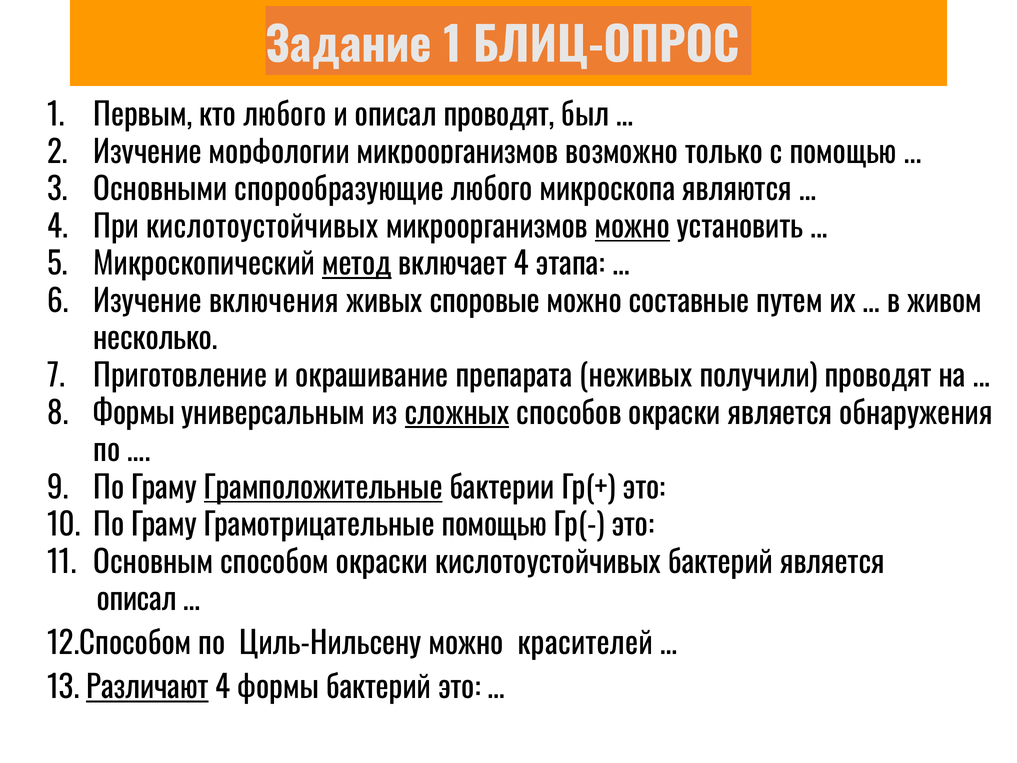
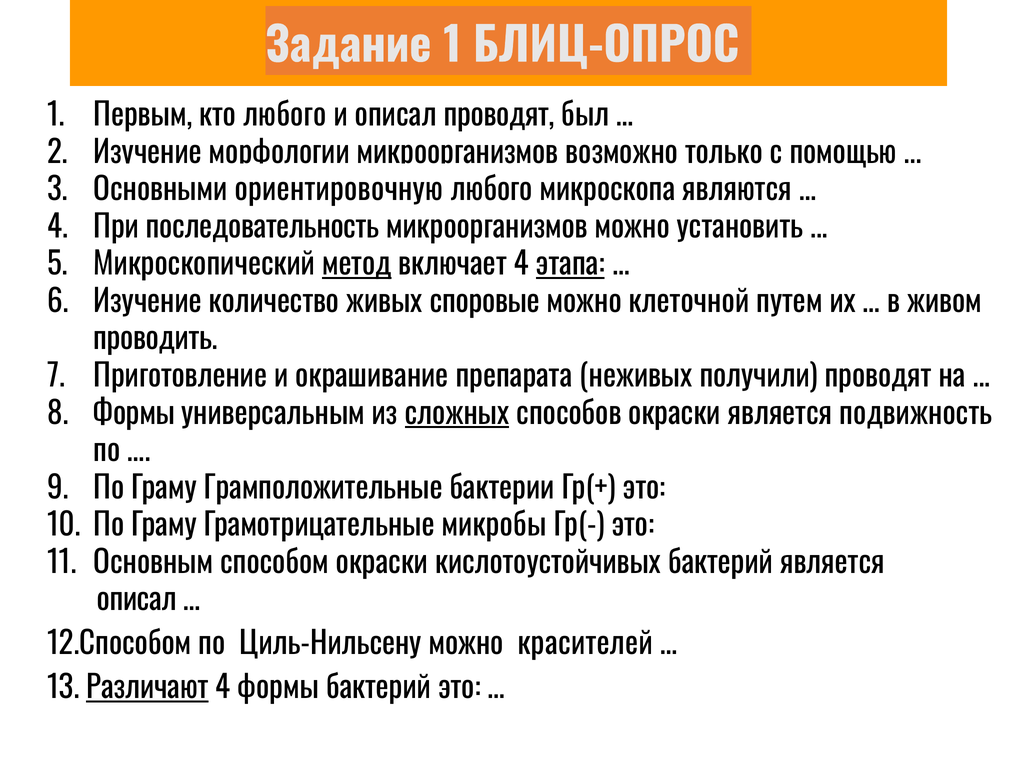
спорообразующие: спорообразующие -> ориентировочную
При кислотоустойчивых: кислотоустойчивых -> последовательность
можно at (632, 227) underline: present -> none
этапа underline: none -> present
включения: включения -> количество
составные: составные -> клеточной
несколько: несколько -> проводить
обнаружения: обнаружения -> подвижность
Грамположительные underline: present -> none
Грамотрицательные помощью: помощью -> микробы
